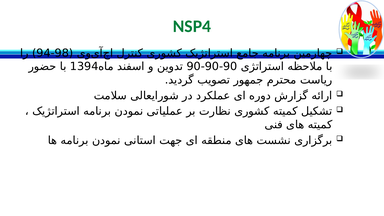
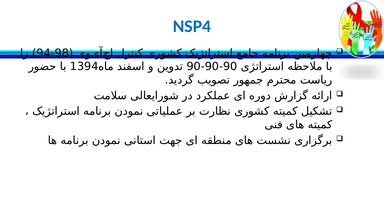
NSP4 colour: green -> blue
